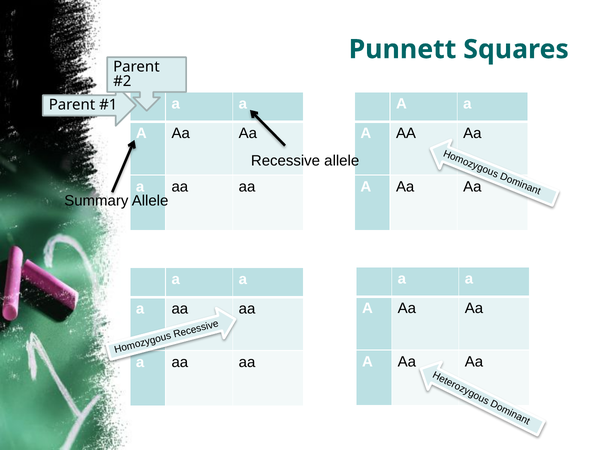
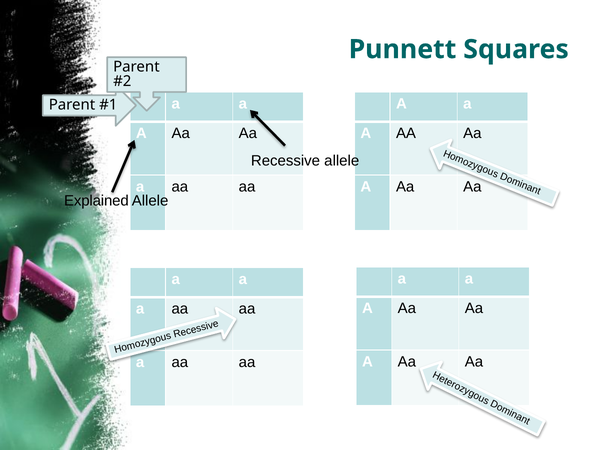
Summary: Summary -> Explained
